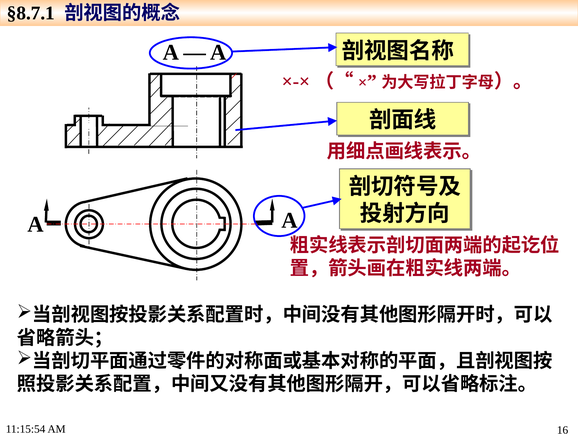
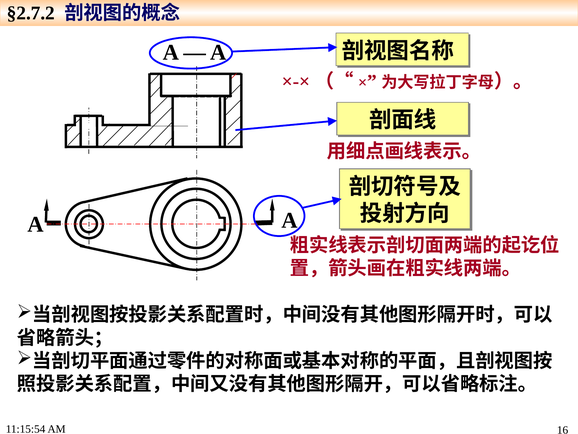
§8.7.1: §8.7.1 -> §2.7.2
